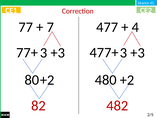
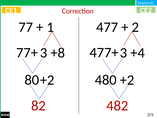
7: 7 -> 1
4: 4 -> 2
+3 at (58, 53): +3 -> +8
+3 at (138, 53): +3 -> +4
